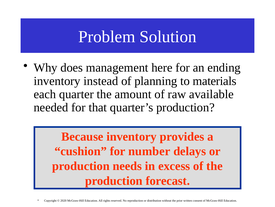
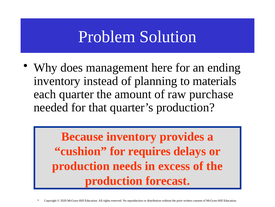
available: available -> purchase
number: number -> requires
